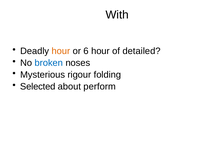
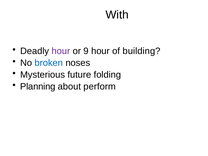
hour at (61, 51) colour: orange -> purple
6: 6 -> 9
detailed: detailed -> building
rigour: rigour -> future
Selected: Selected -> Planning
